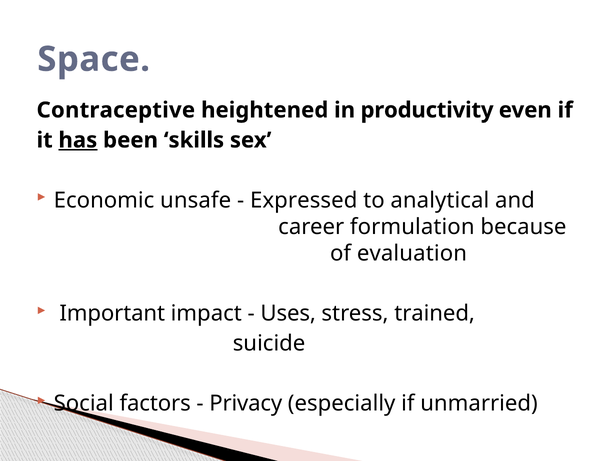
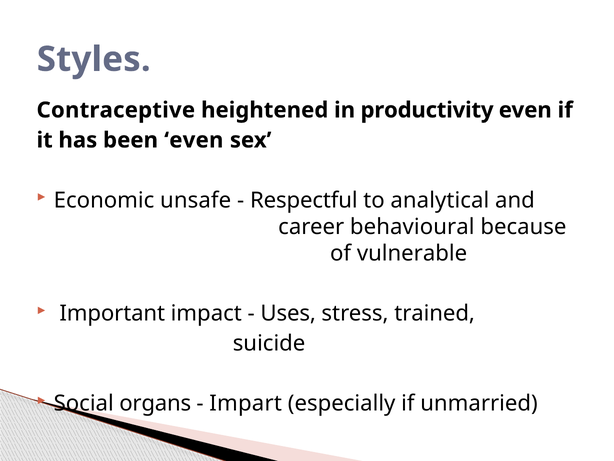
Space: Space -> Styles
has underline: present -> none
been skills: skills -> even
Expressed: Expressed -> Respectful
formulation: formulation -> behavioural
evaluation: evaluation -> vulnerable
factors: factors -> organs
Privacy: Privacy -> Impart
